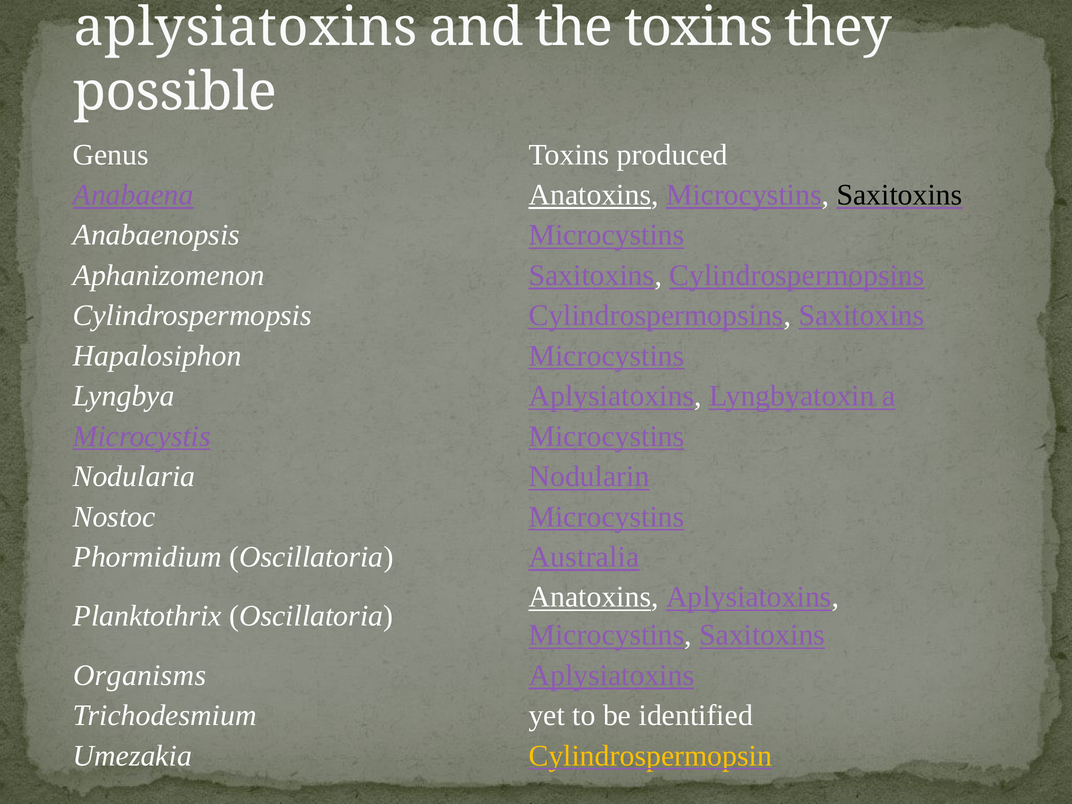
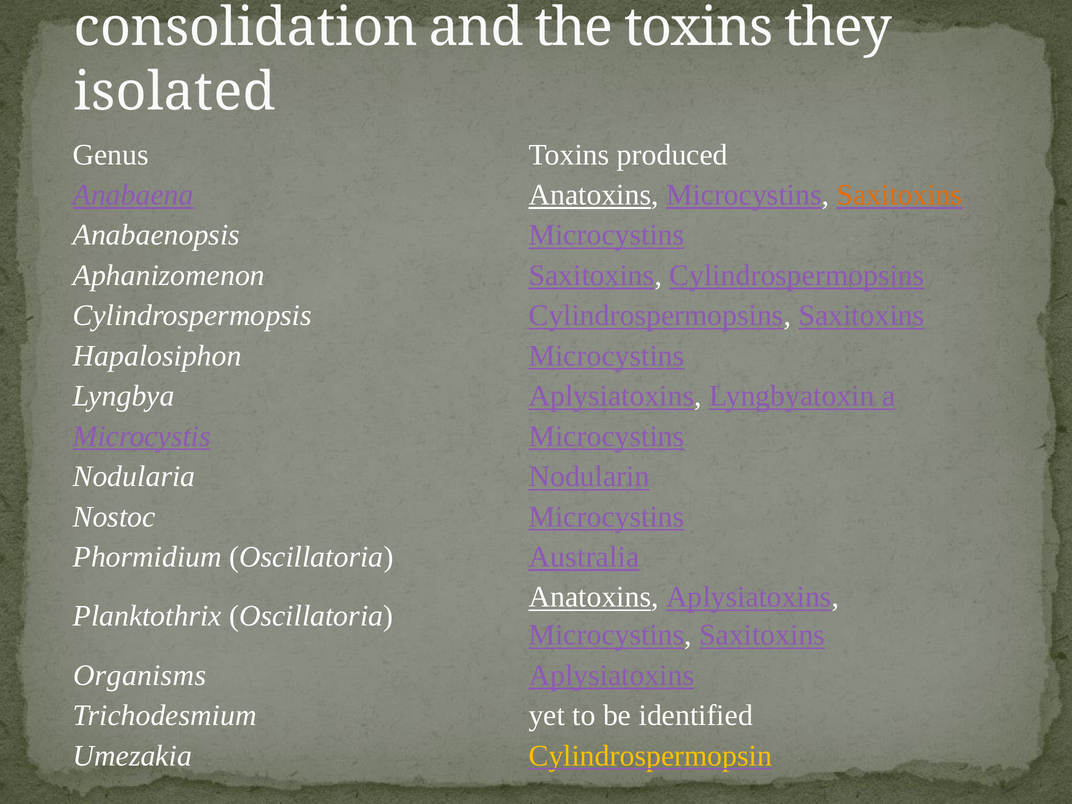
aplysiatoxins at (246, 28): aplysiatoxins -> consolidation
possible: possible -> isolated
Saxitoxins at (900, 195) colour: black -> orange
